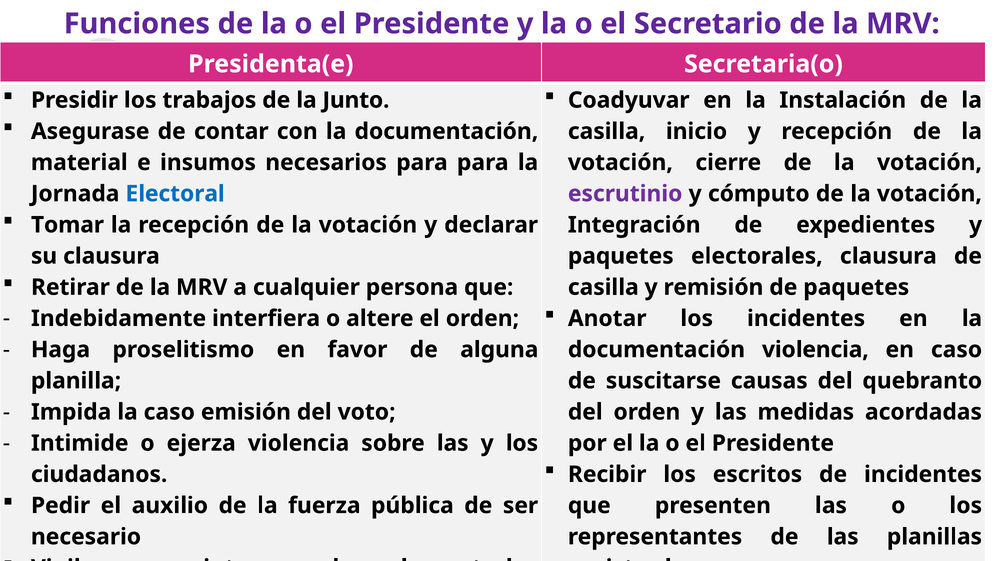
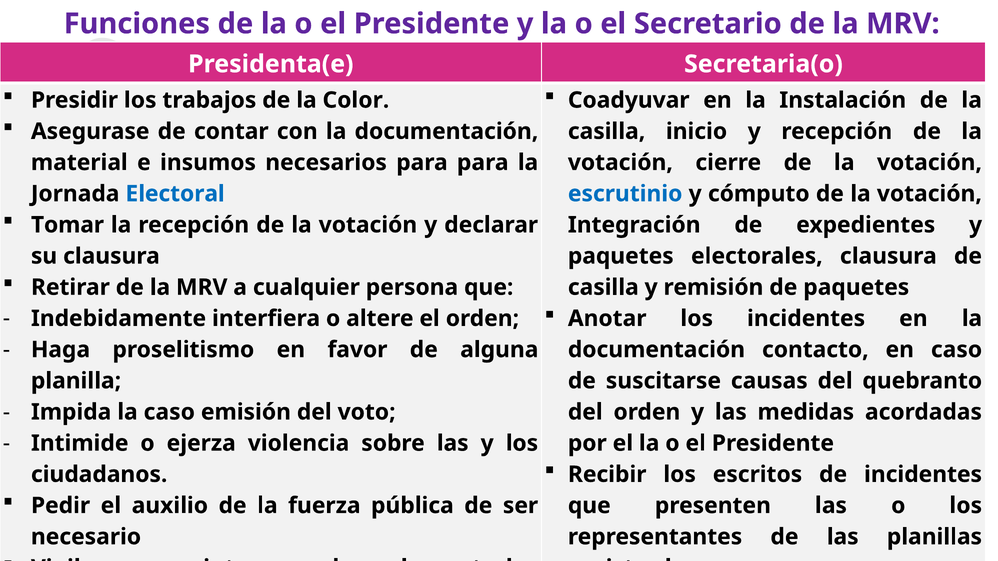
Junto: Junto -> Color
escrutinio colour: purple -> blue
documentación violencia: violencia -> contacto
